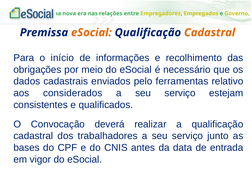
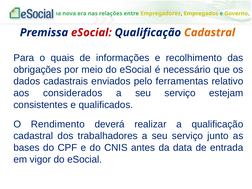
eSocial at (91, 33) colour: orange -> red
início: início -> quais
Convocação: Convocação -> Rendimento
